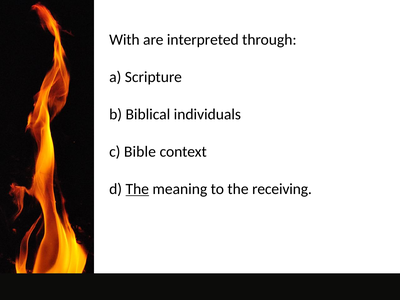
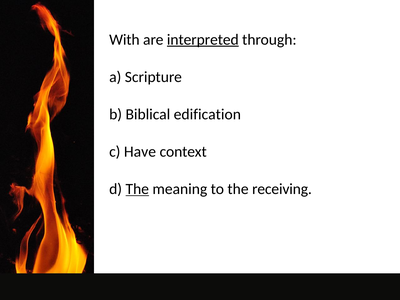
interpreted underline: none -> present
individuals: individuals -> edification
Bible: Bible -> Have
